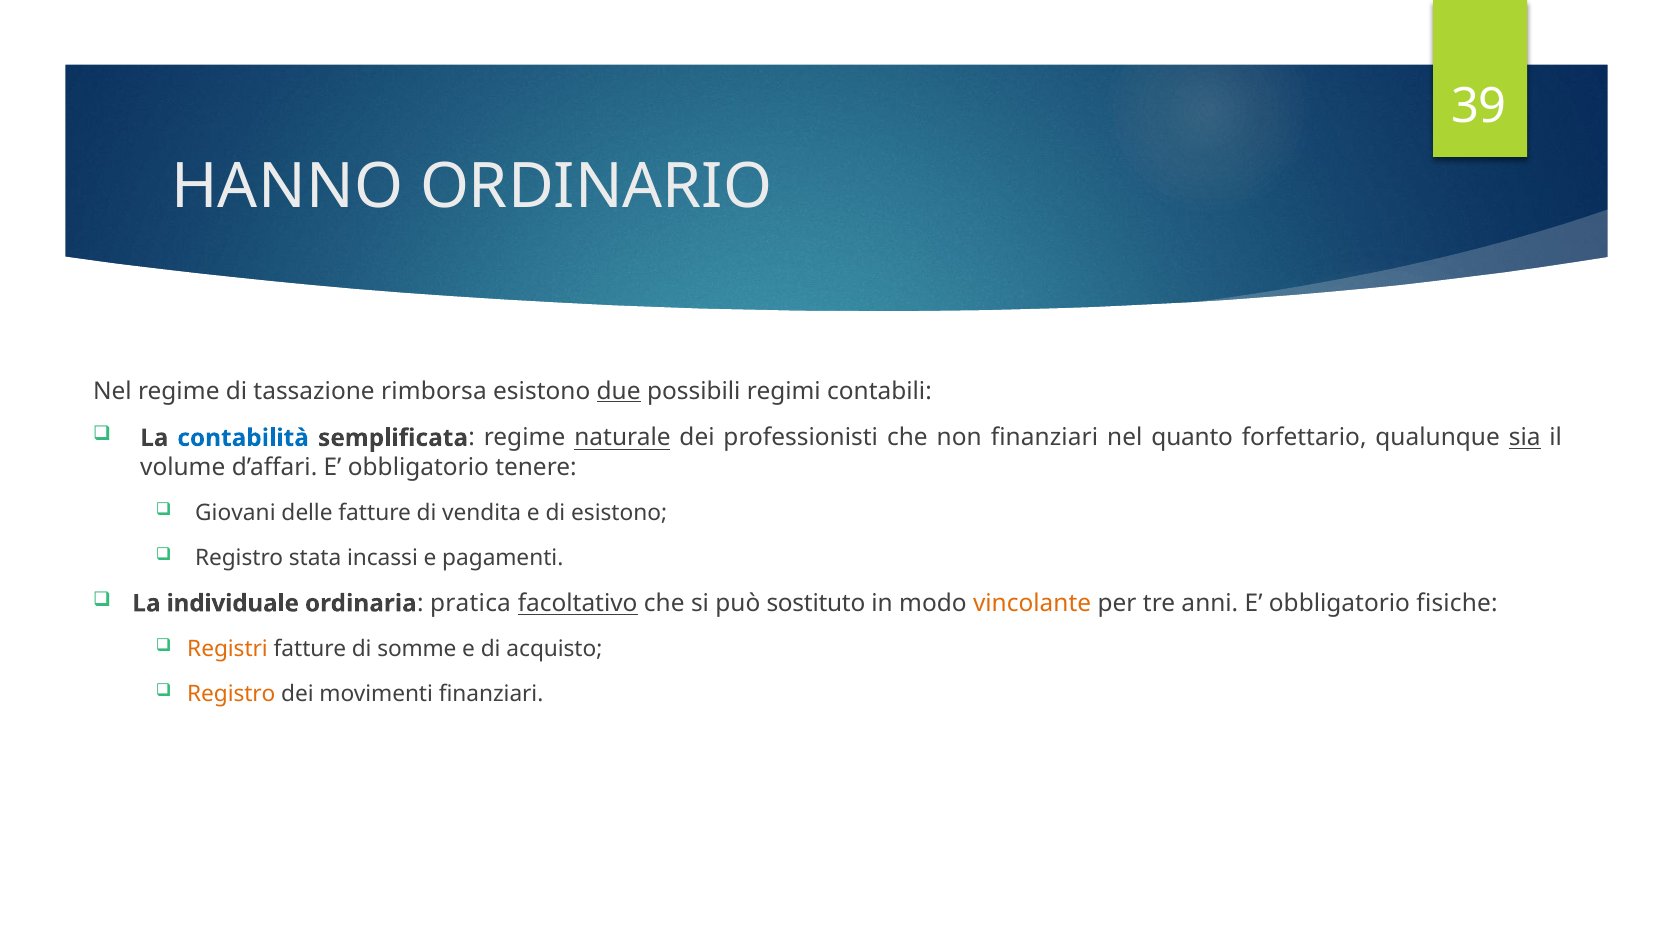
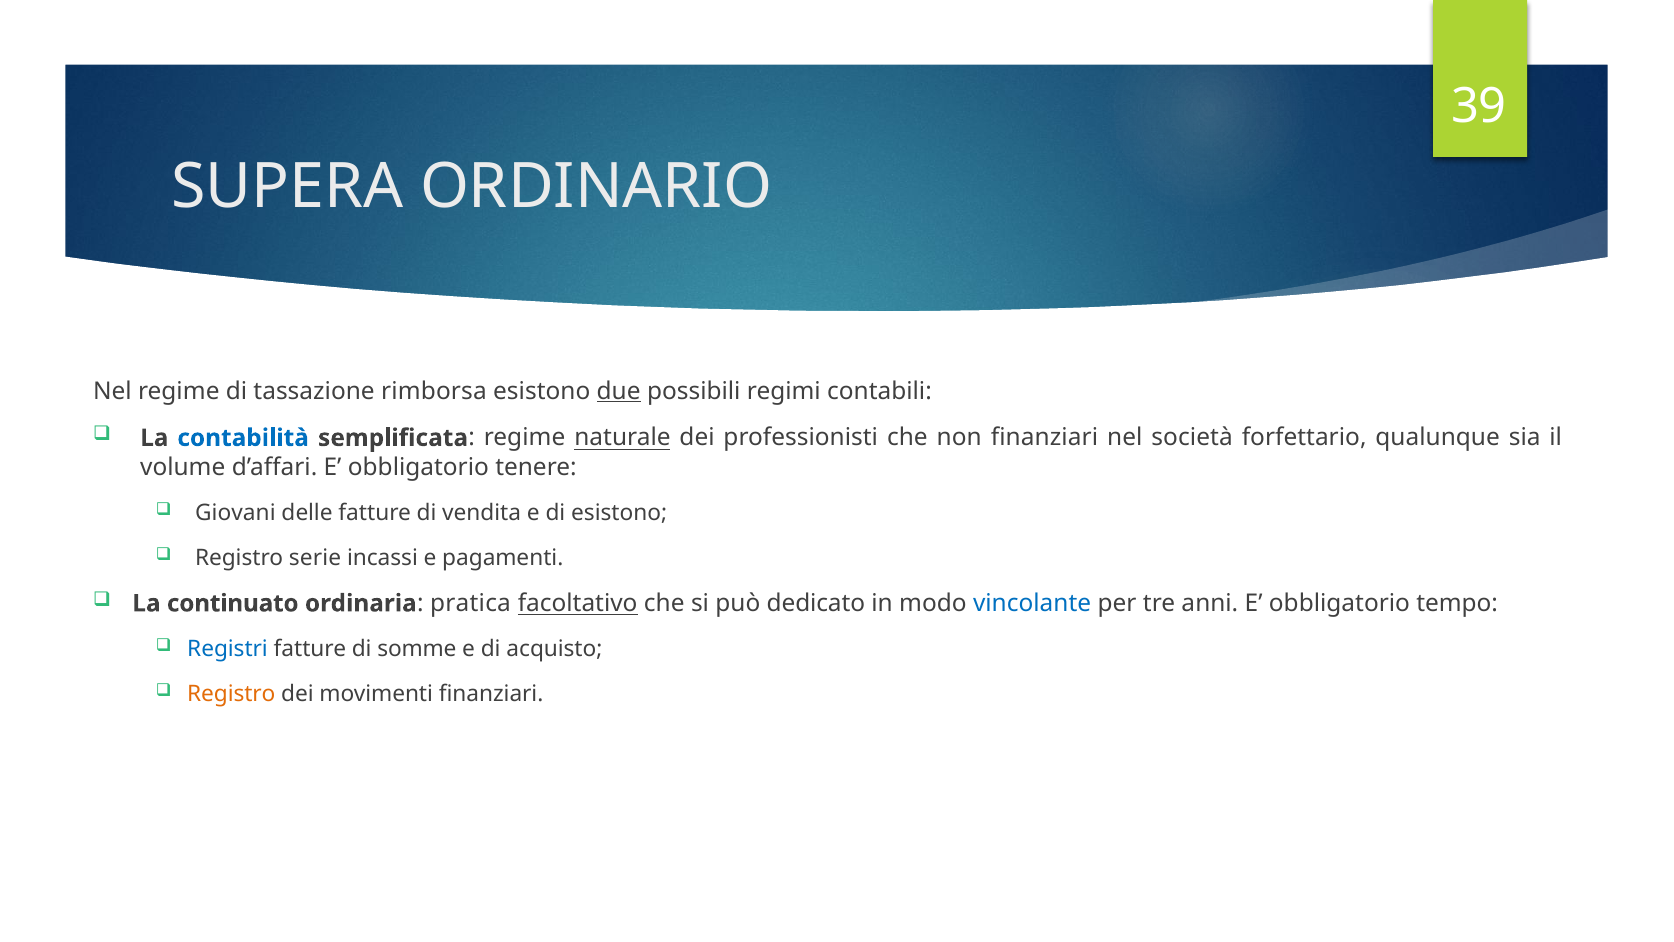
HANNO: HANNO -> SUPERA
quanto: quanto -> società
sia underline: present -> none
stata: stata -> serie
individuale: individuale -> continuato
sostituto: sostituto -> dedicato
vincolante colour: orange -> blue
fisiche: fisiche -> tempo
Registri colour: orange -> blue
